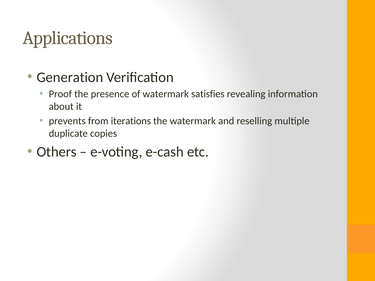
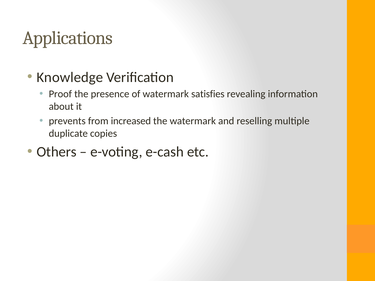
Generation: Generation -> Knowledge
iterations: iterations -> increased
